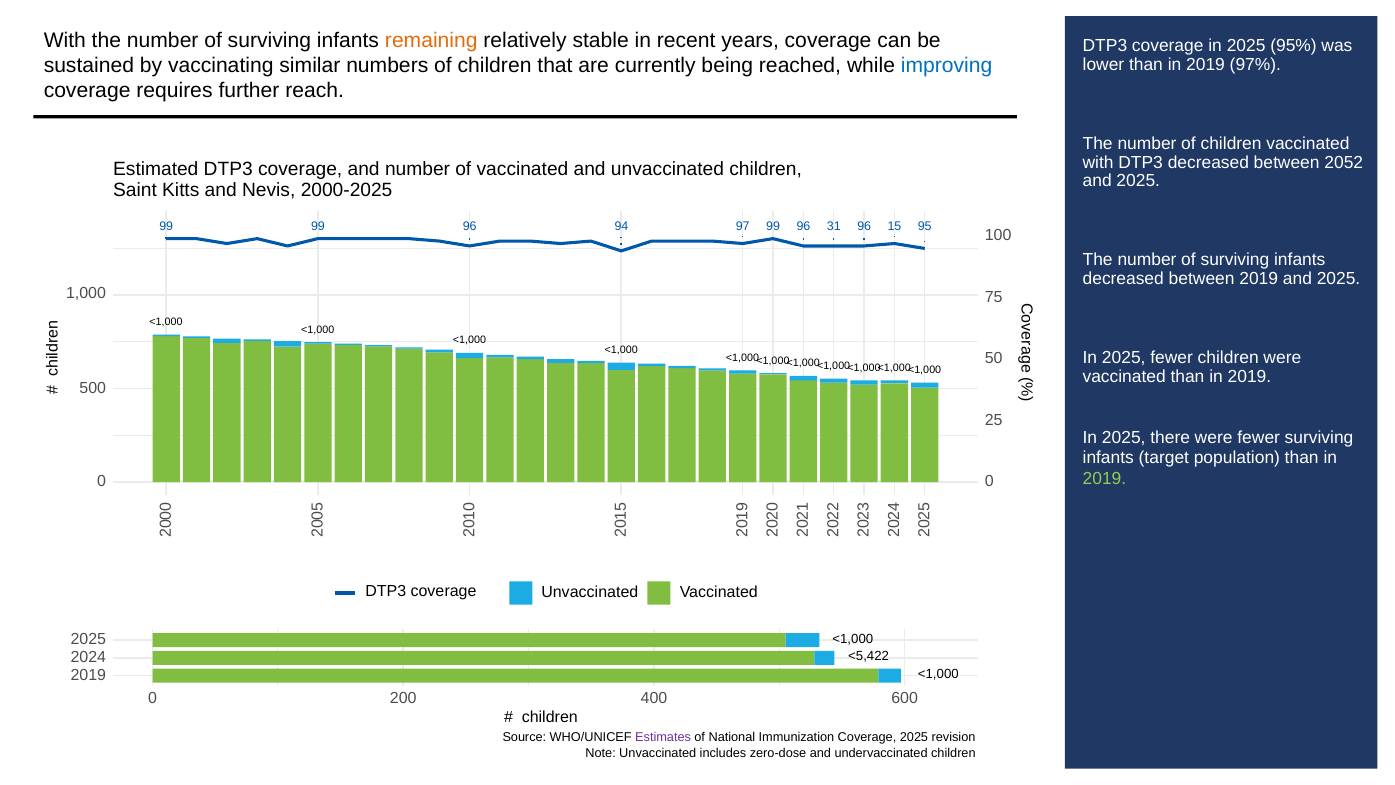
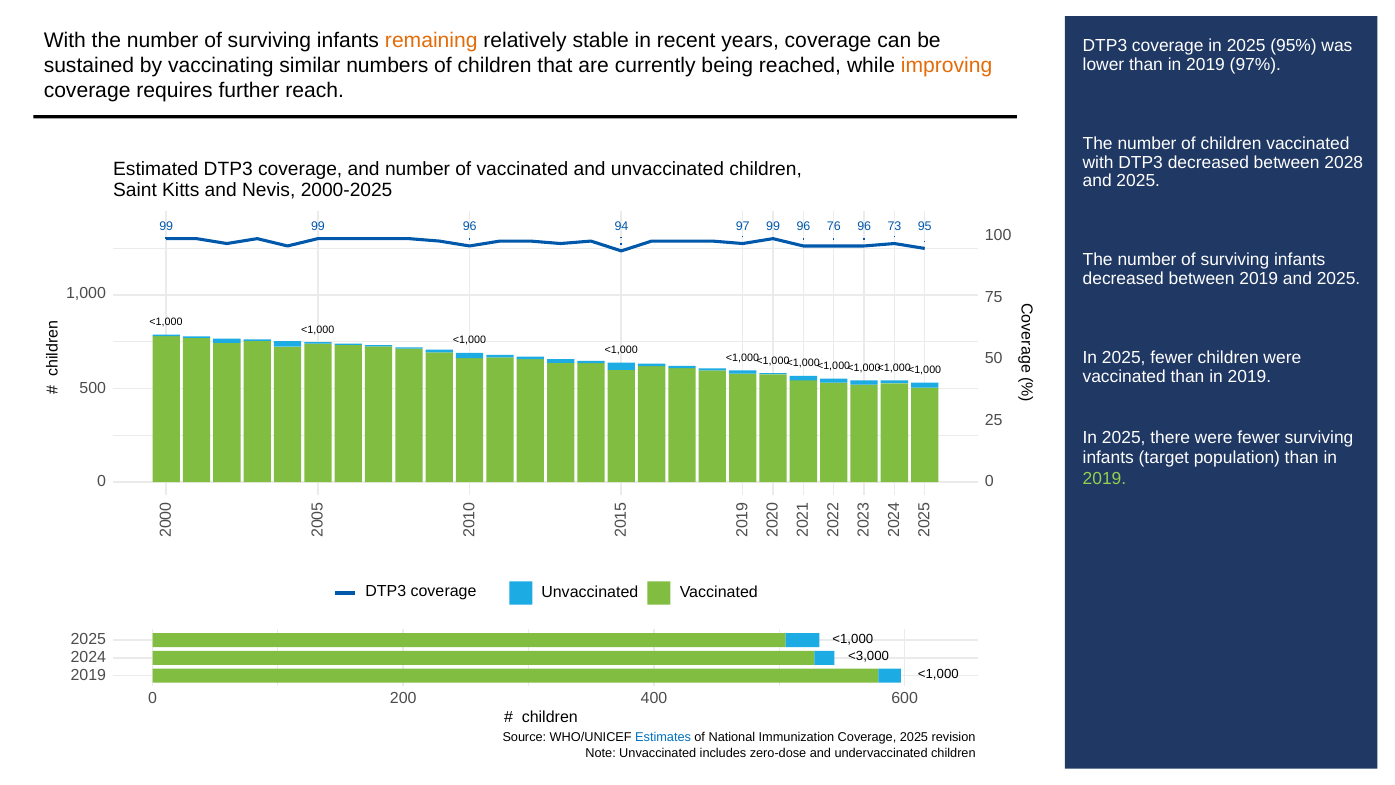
improving colour: blue -> orange
2052: 2052 -> 2028
31: 31 -> 76
15: 15 -> 73
<5,422: <5,422 -> <3,000
Estimates colour: purple -> blue
